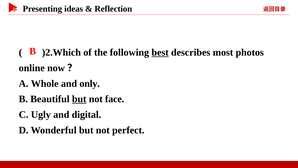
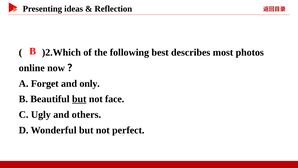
best underline: present -> none
Whole: Whole -> Forget
digital: digital -> others
